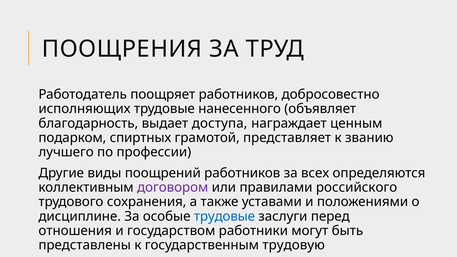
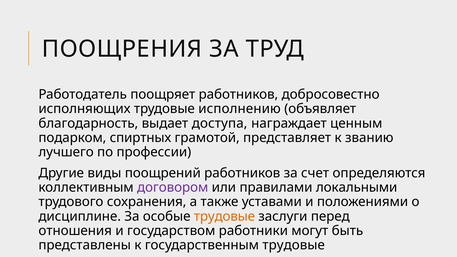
нанесенного: нанесенного -> исполнению
всех: всех -> счет
российского: российского -> локальными
трудовые at (224, 216) colour: blue -> orange
государственным трудовую: трудовую -> трудовые
